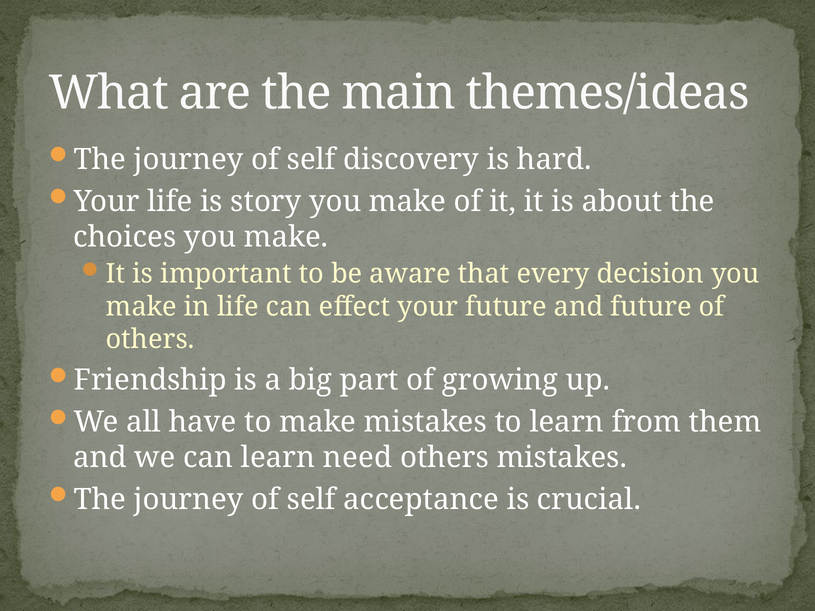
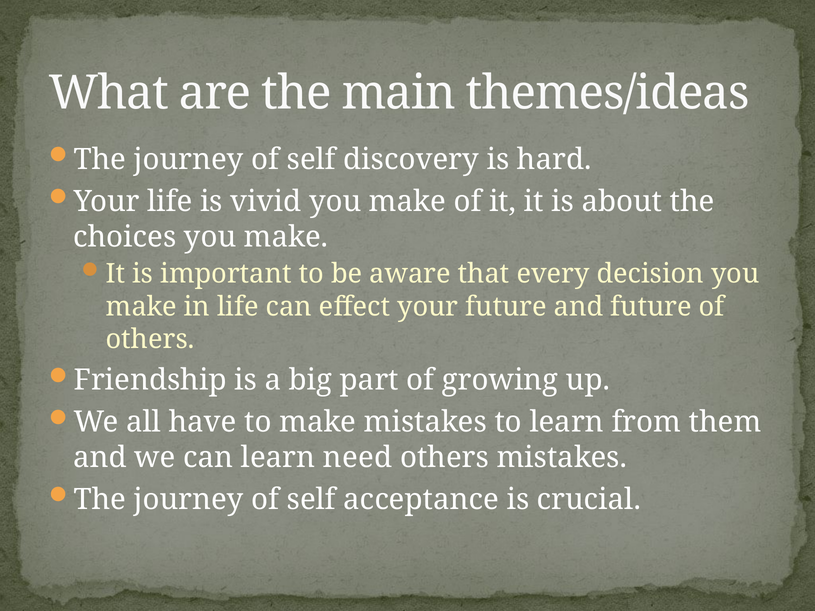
story: story -> vivid
